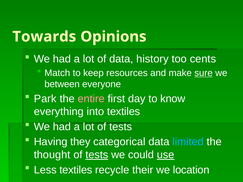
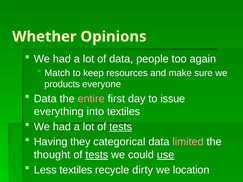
Towards: Towards -> Whether
history: history -> people
cents: cents -> again
sure underline: present -> none
between: between -> products
Park at (45, 99): Park -> Data
know: know -> issue
tests at (121, 127) underline: none -> present
limited colour: light blue -> pink
their: their -> dirty
